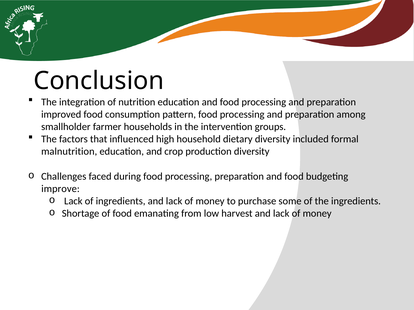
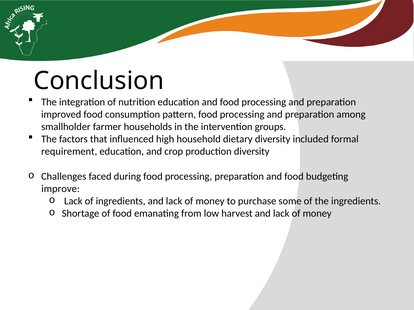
malnutrition: malnutrition -> requirement
